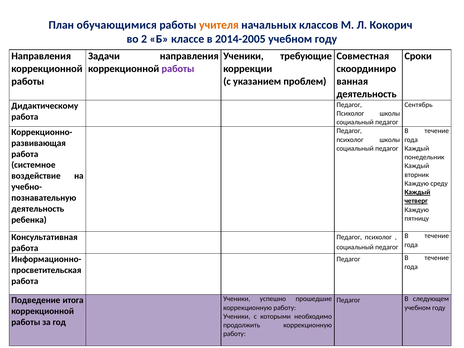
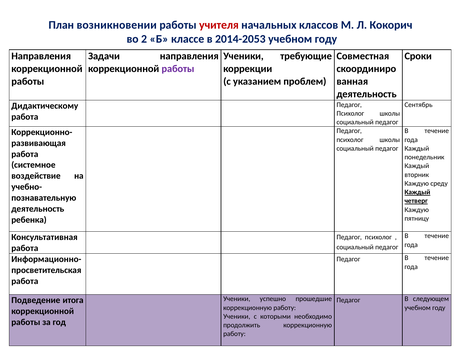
обучающимися: обучающимися -> возникновении
учителя colour: orange -> red
2014-2005: 2014-2005 -> 2014-2053
